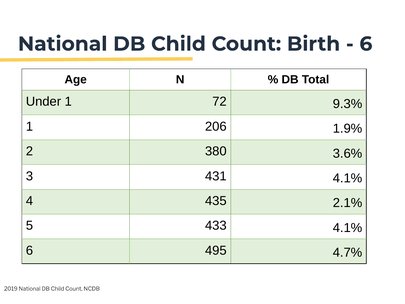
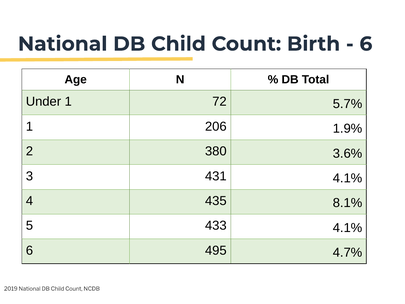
9.3%: 9.3% -> 5.7%
2.1%: 2.1% -> 8.1%
